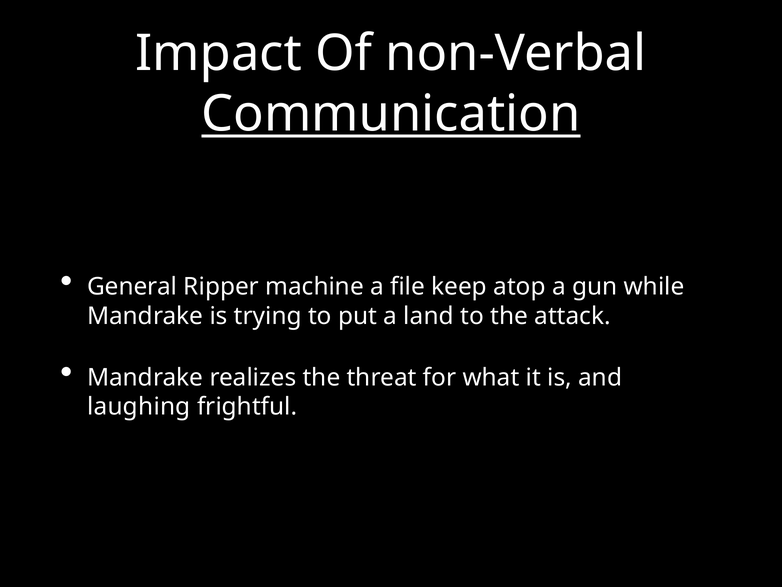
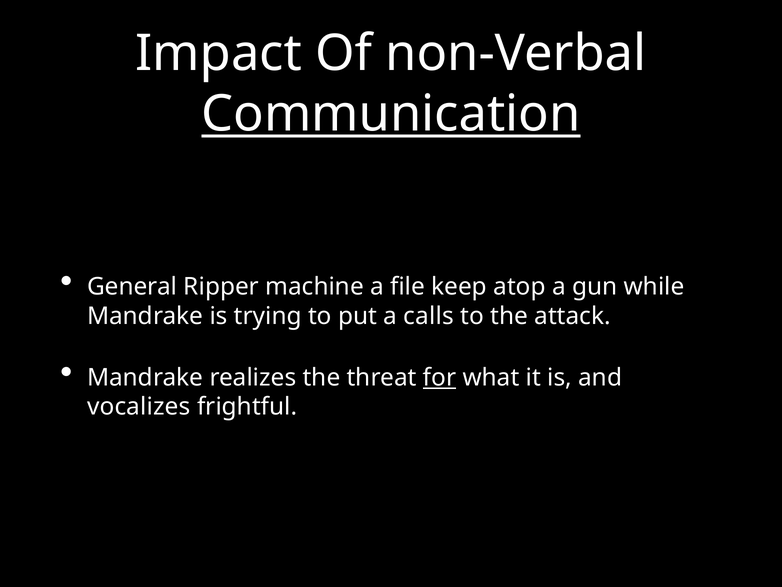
land: land -> calls
for underline: none -> present
laughing: laughing -> vocalizes
